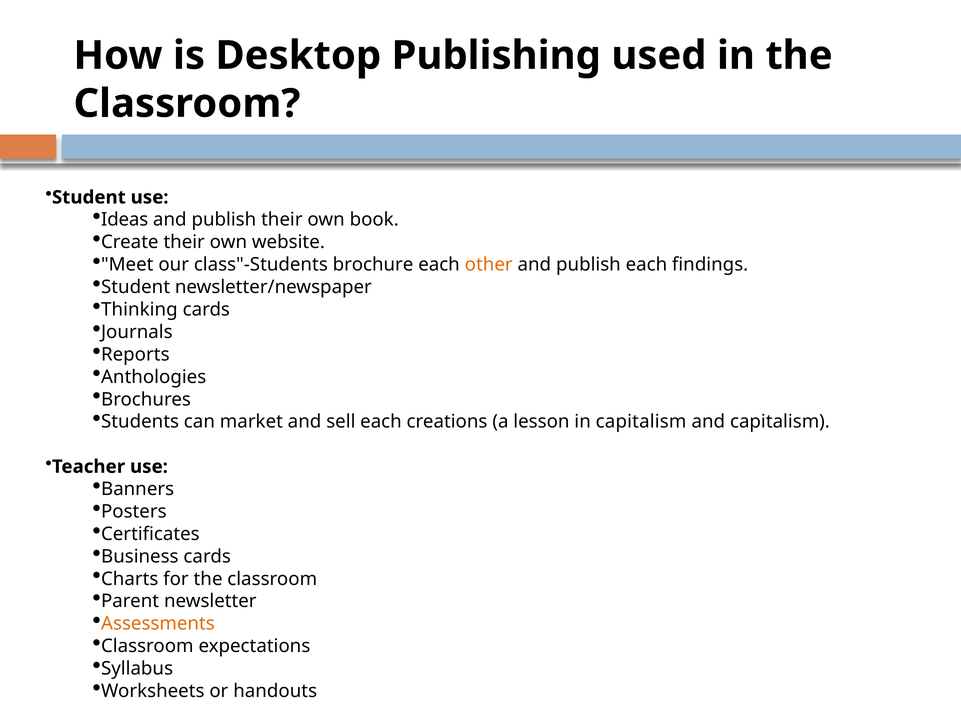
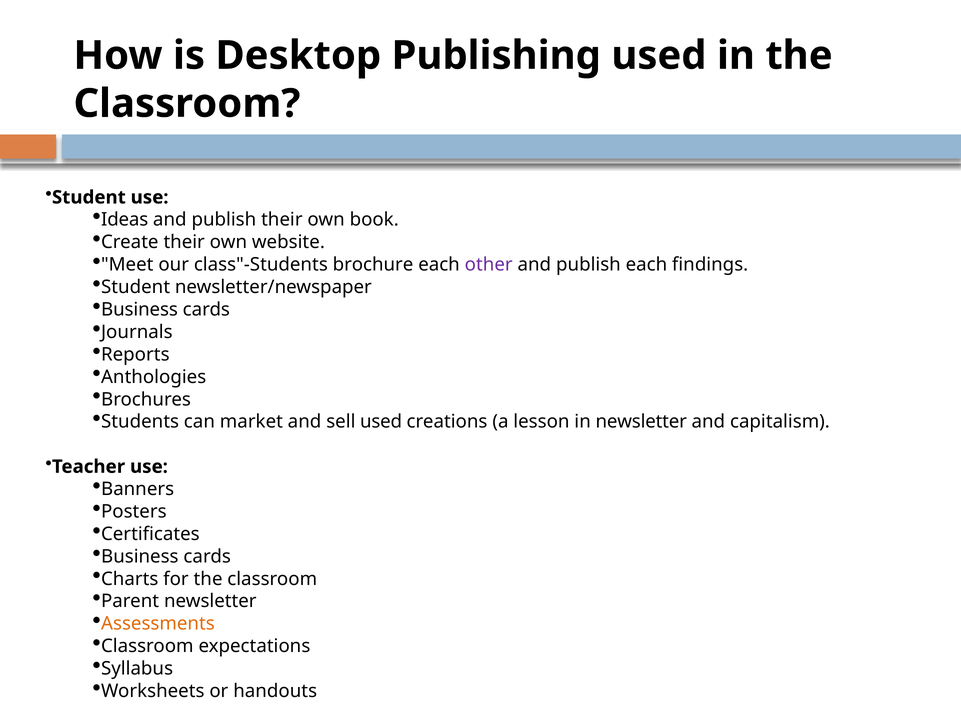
other colour: orange -> purple
Thinking at (139, 309): Thinking -> Business
sell each: each -> used
in capitalism: capitalism -> newsletter
